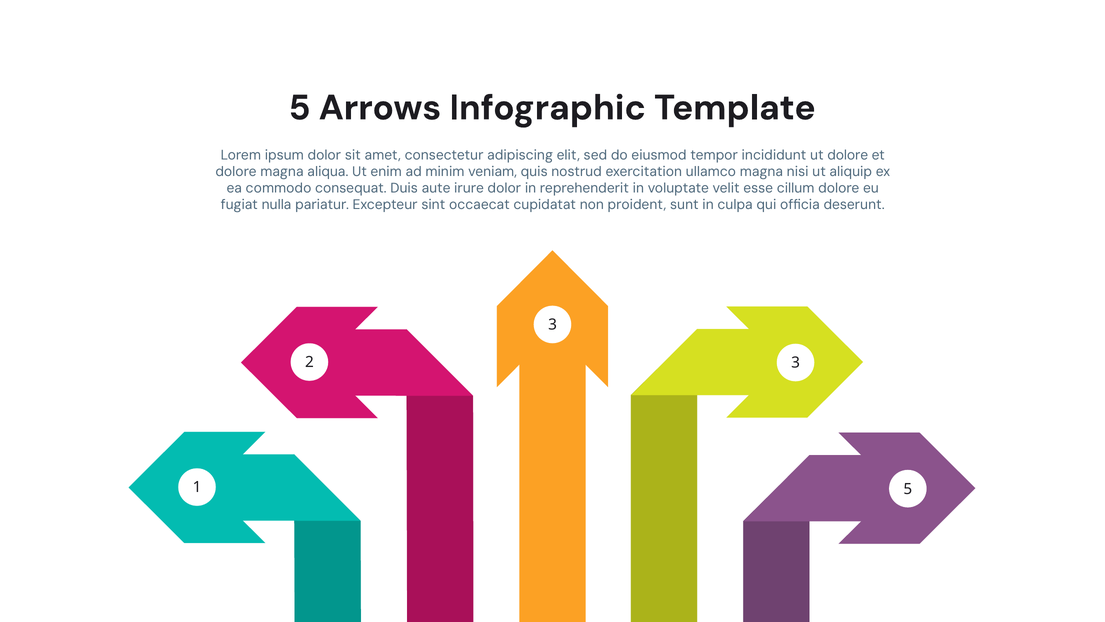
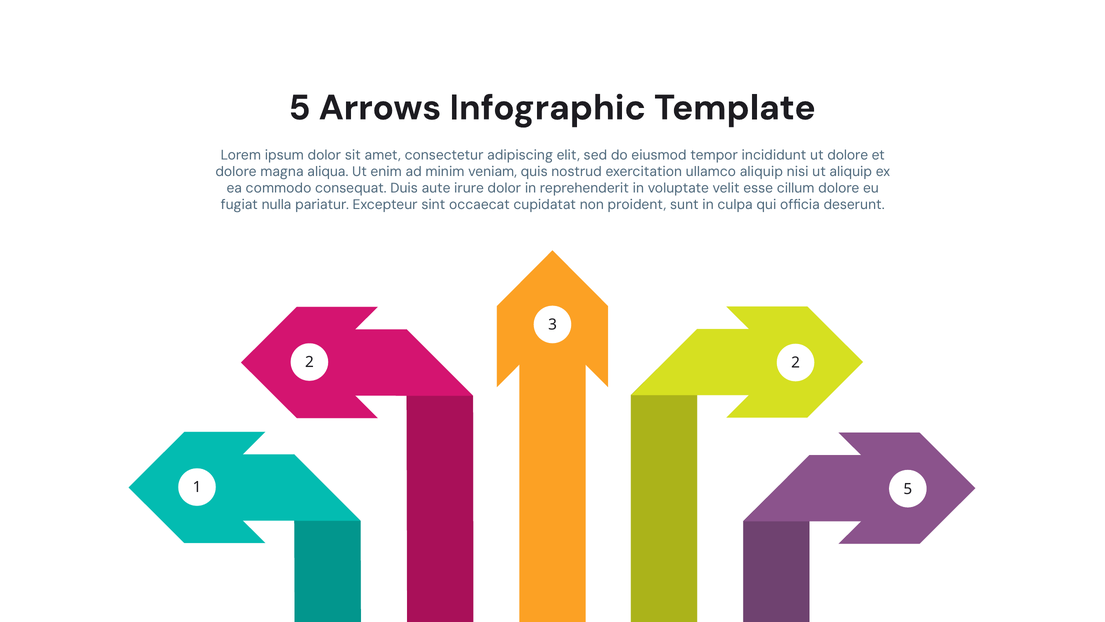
ullamco magna: magna -> aliquip
2 3: 3 -> 2
